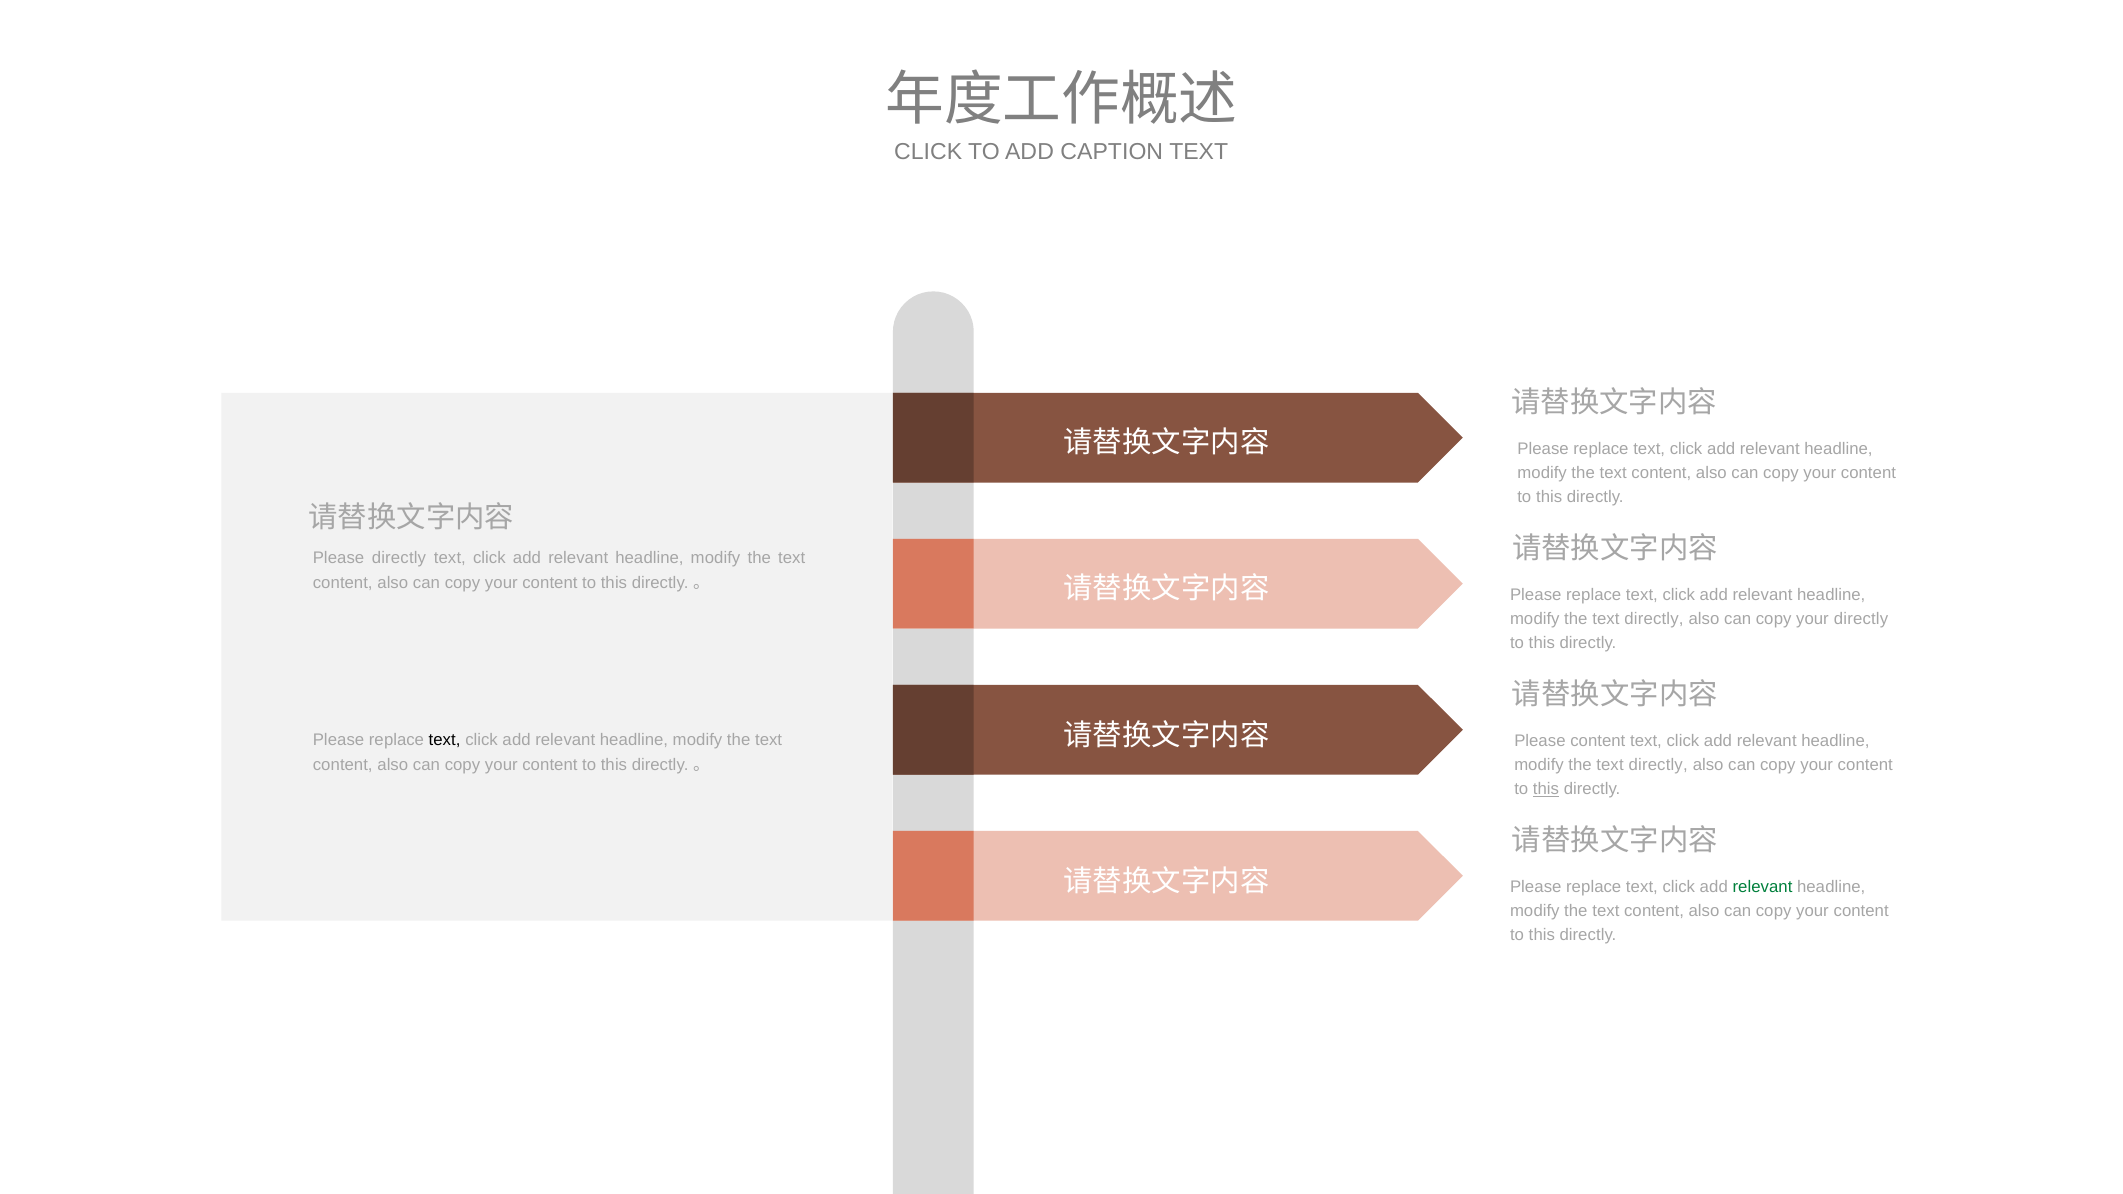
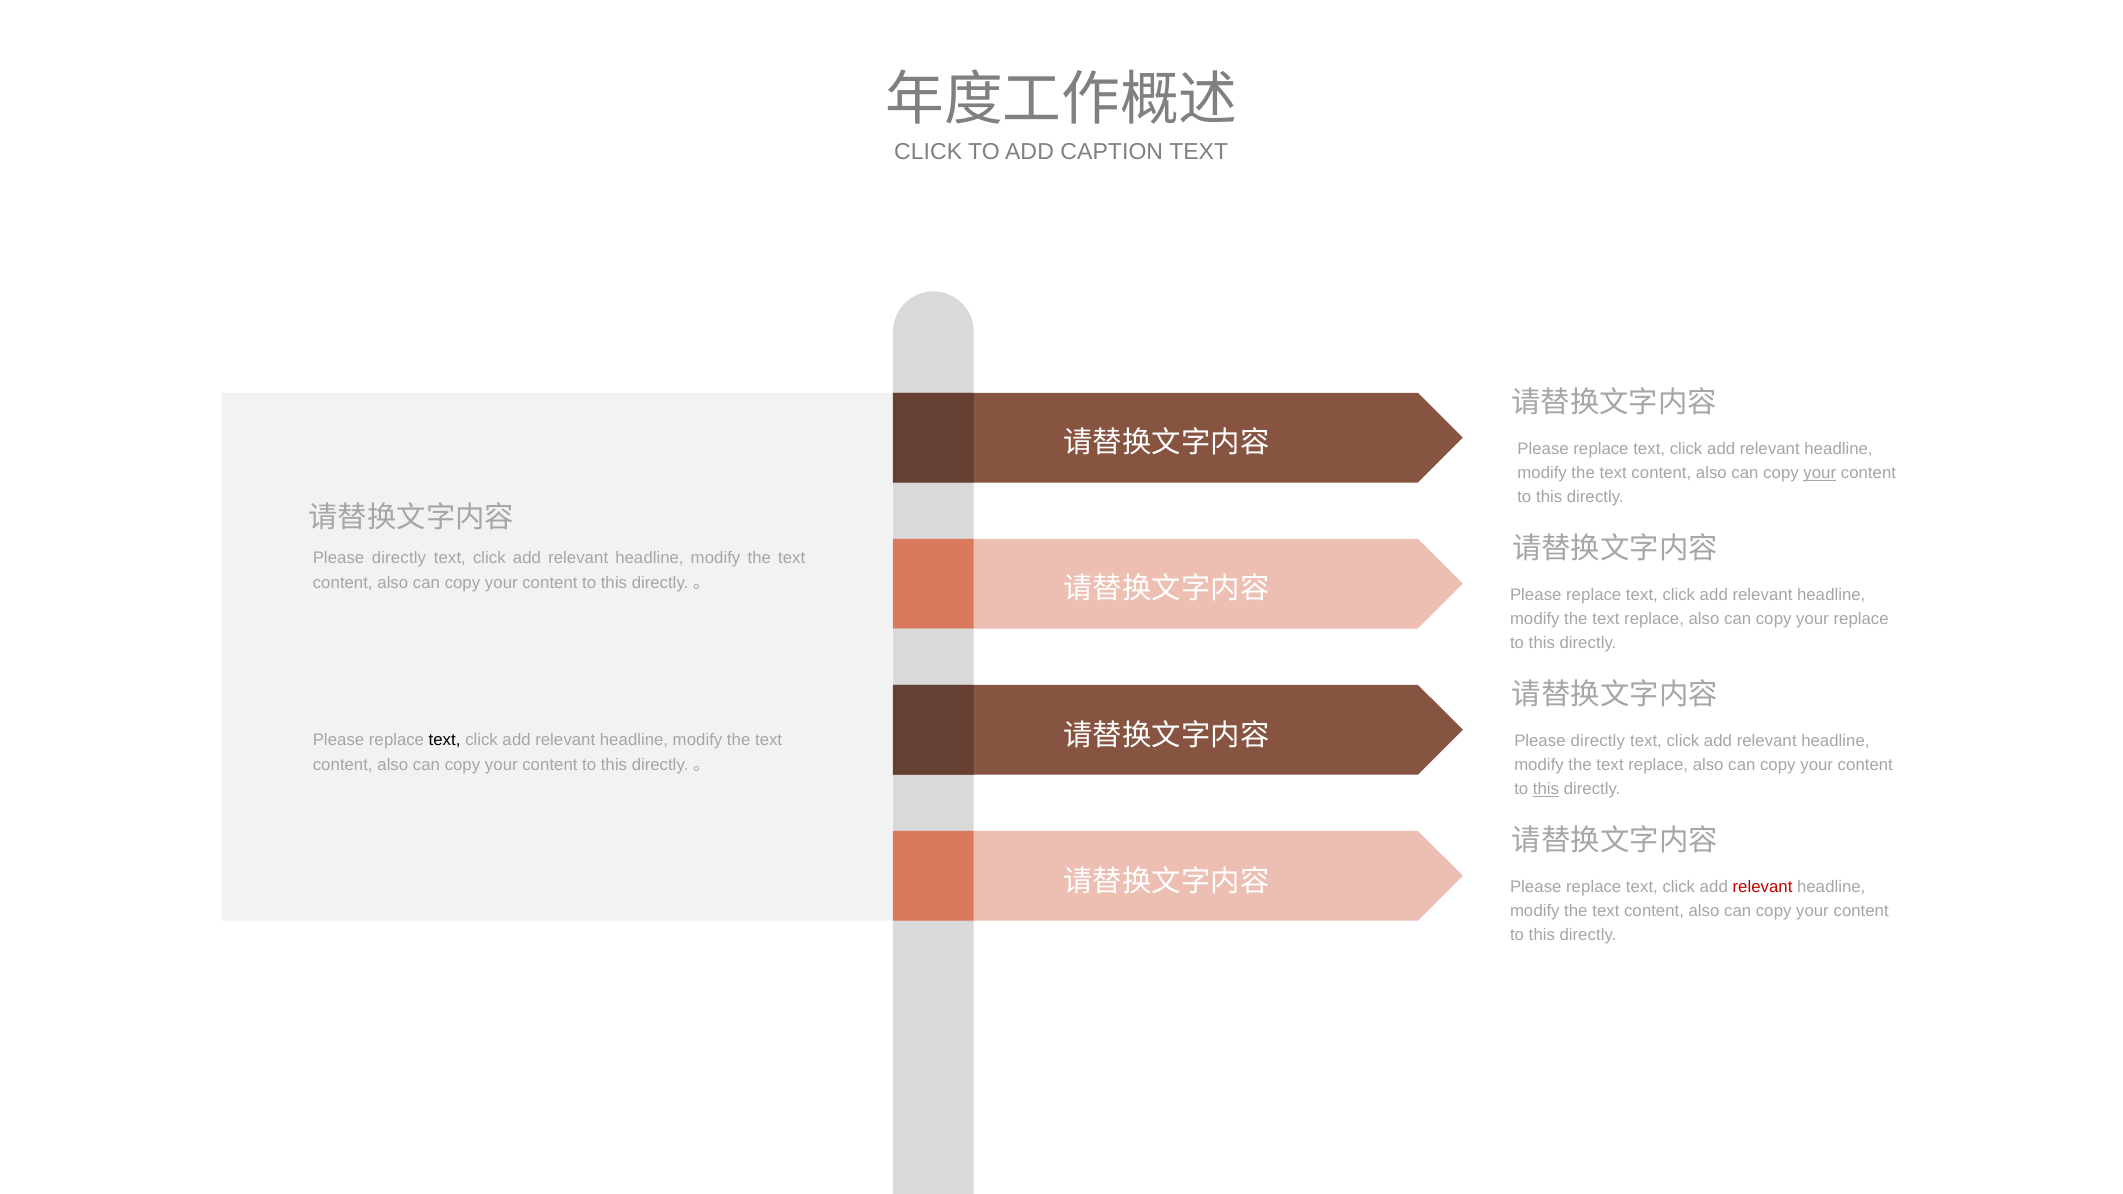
your at (1820, 473) underline: none -> present
directly at (1654, 619): directly -> replace
your directly: directly -> replace
content at (1598, 741): content -> directly
directly at (1658, 765): directly -> replace
relevant at (1763, 887) colour: green -> red
